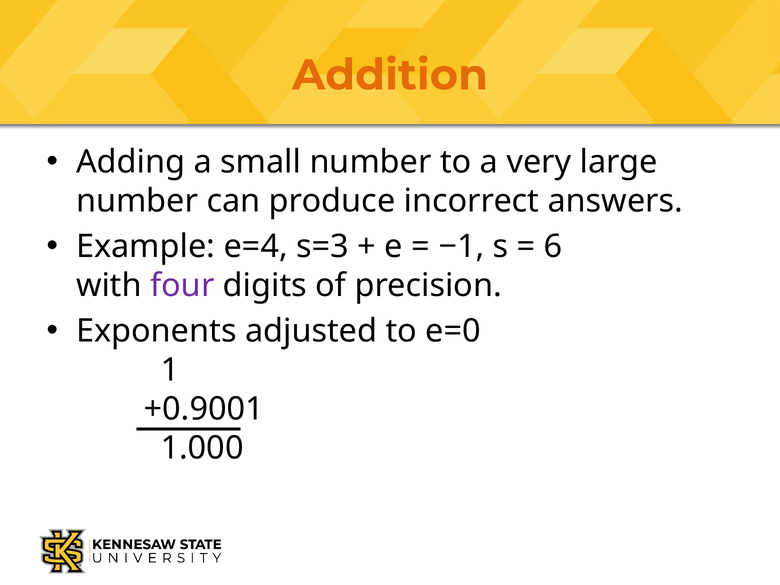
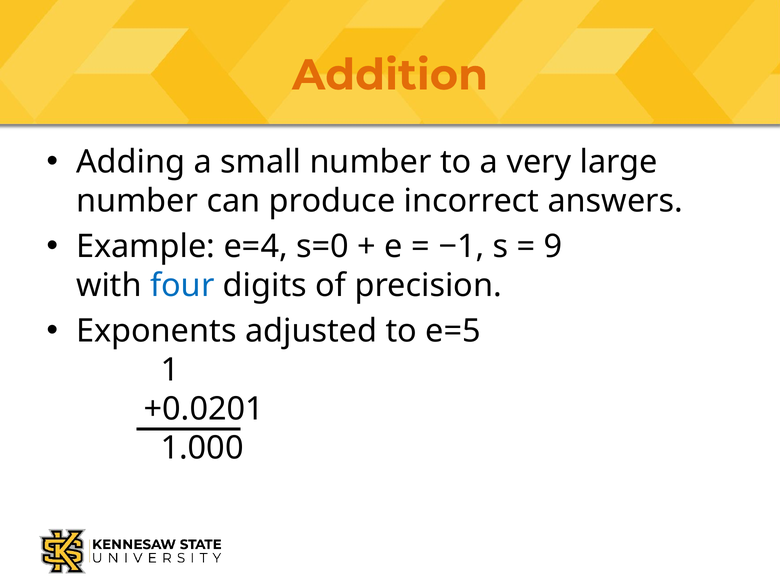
s=3: s=3 -> s=0
6: 6 -> 9
four colour: purple -> blue
e=0: e=0 -> e=5
+0.9001: +0.9001 -> +0.0201
